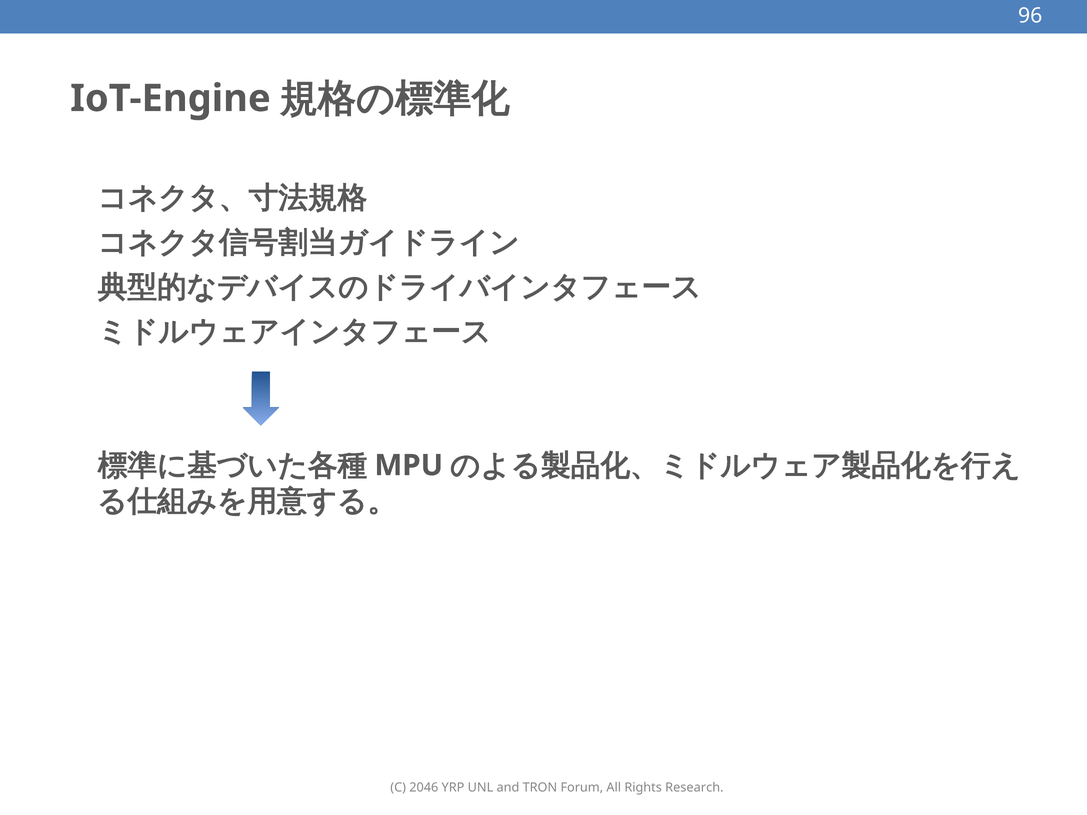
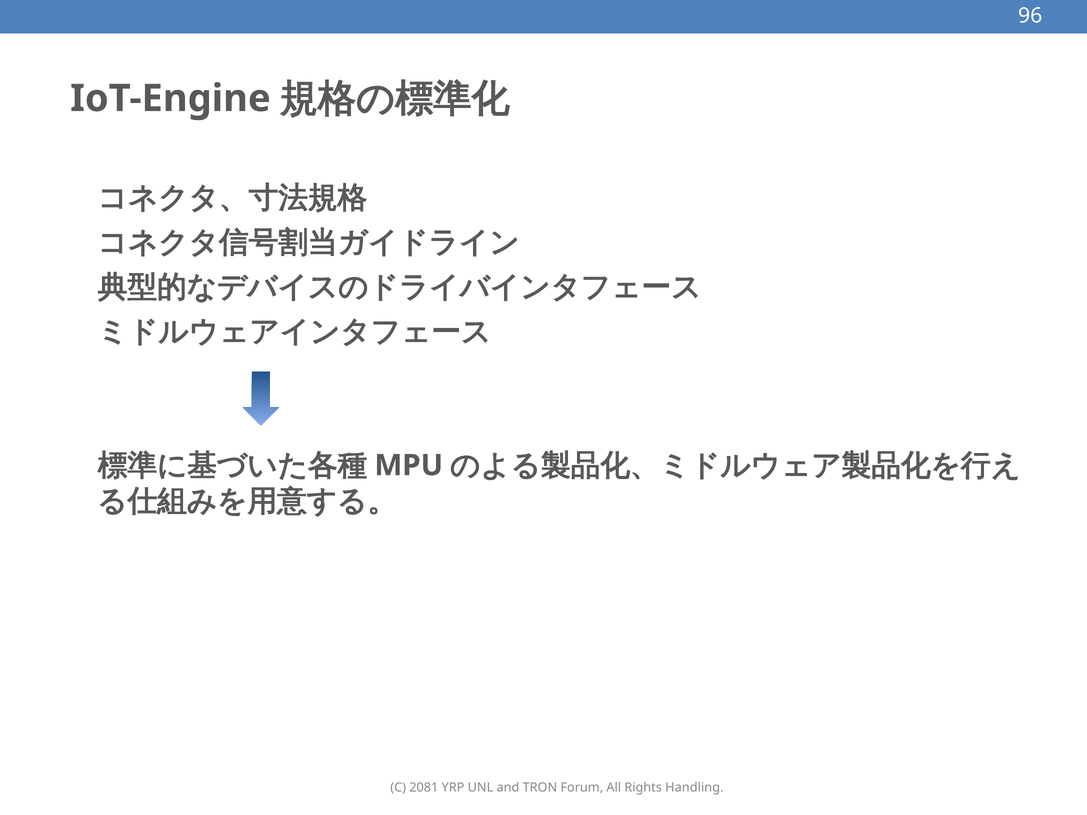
2046: 2046 -> 2081
Research: Research -> Handling
